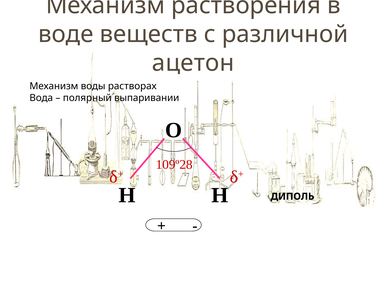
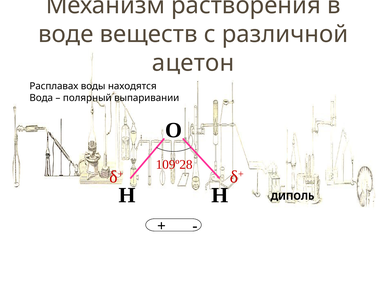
Механизм at (54, 86): Механизм -> Расплавах
растворах: растворах -> находятся
